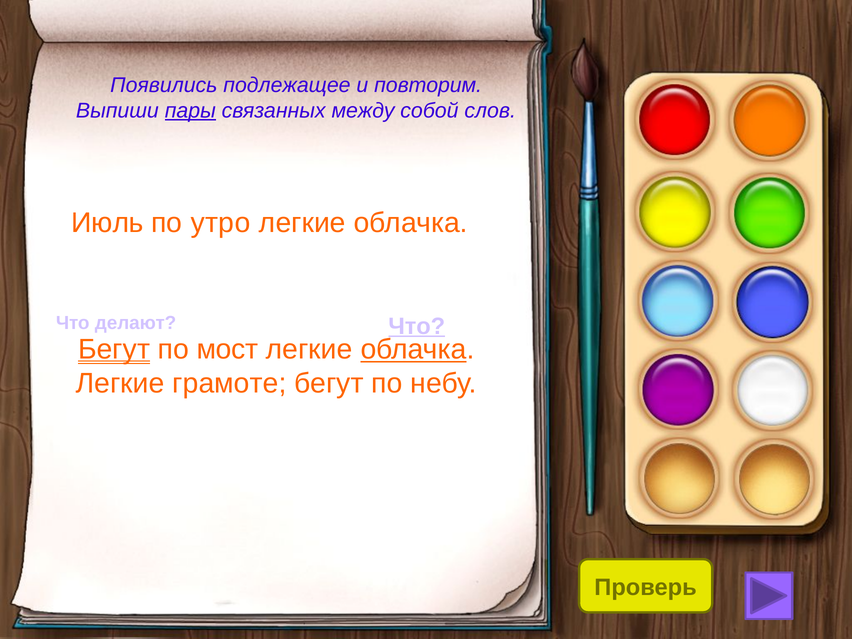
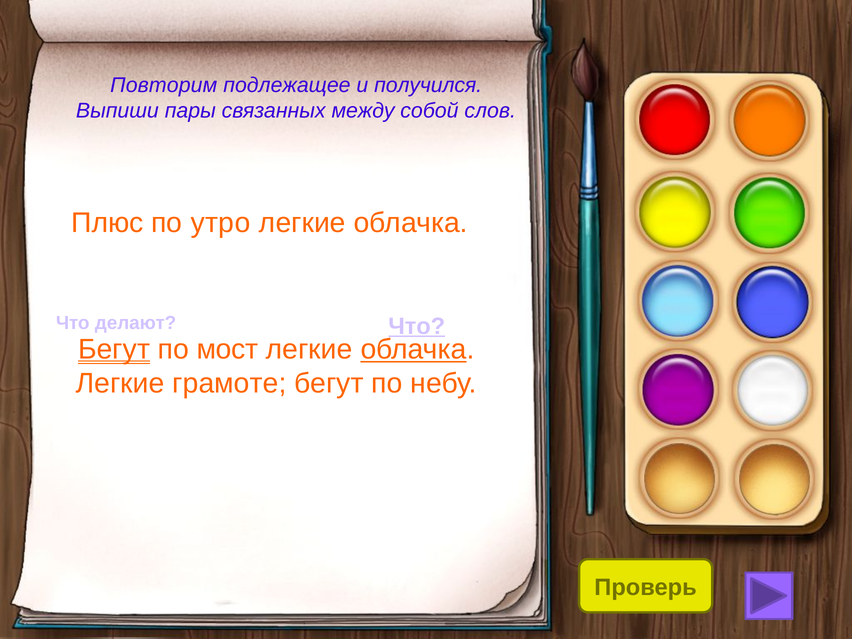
Появились: Появились -> Повторим
повторим: повторим -> получился
пары underline: present -> none
Июль: Июль -> Плюс
